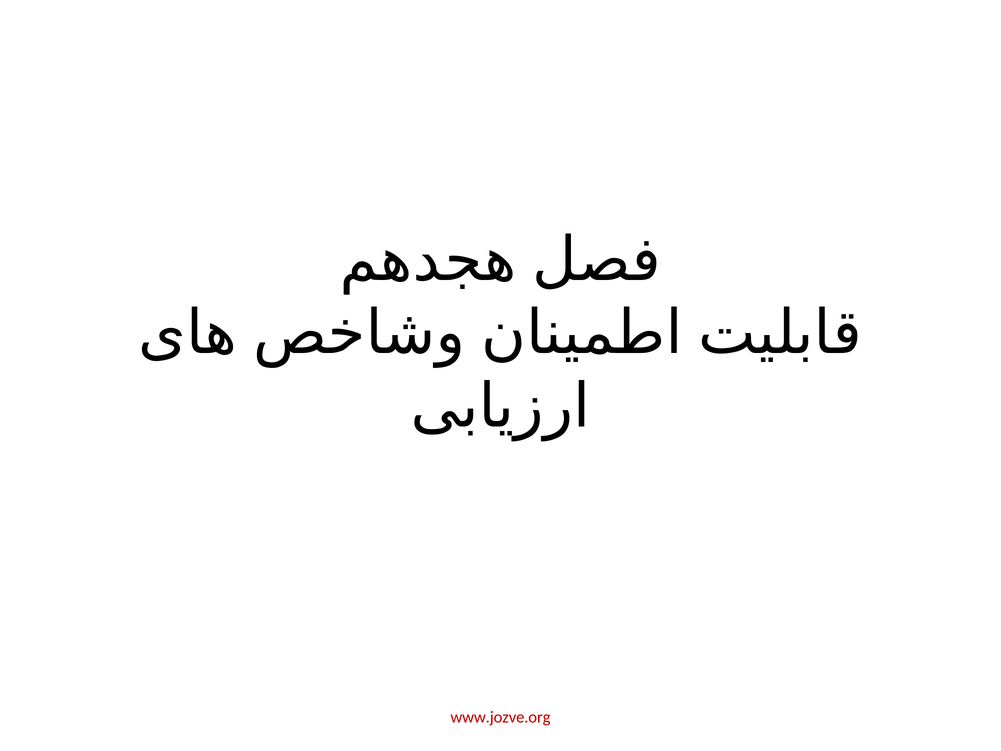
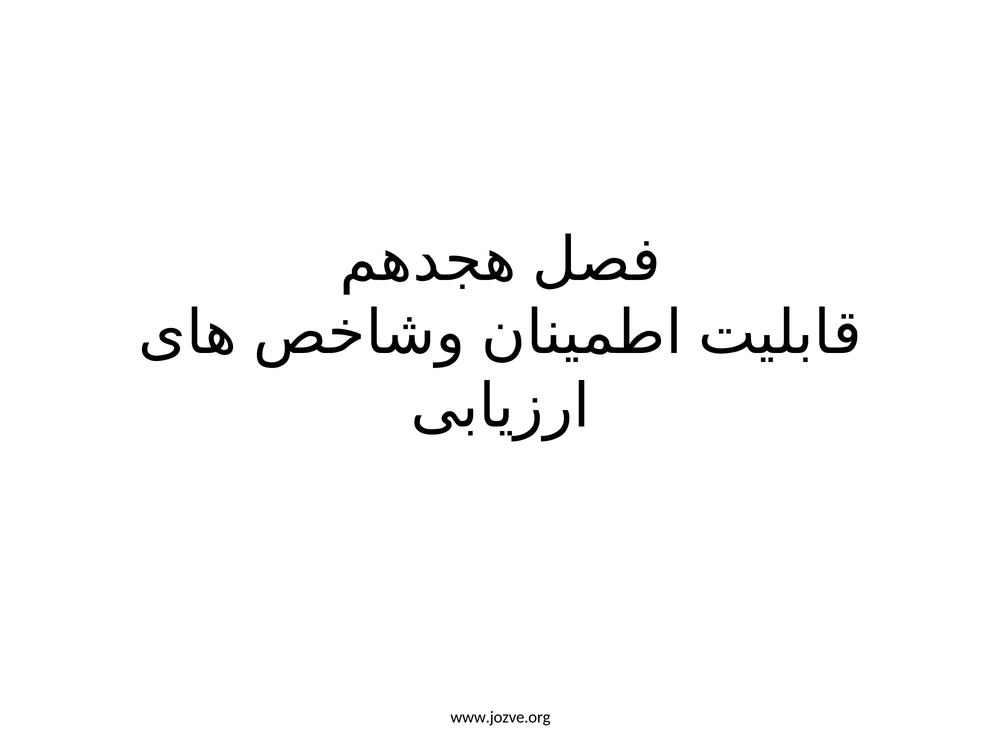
www.jozve.org colour: red -> black
